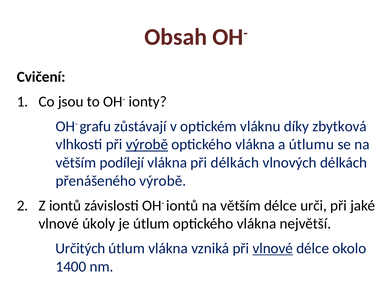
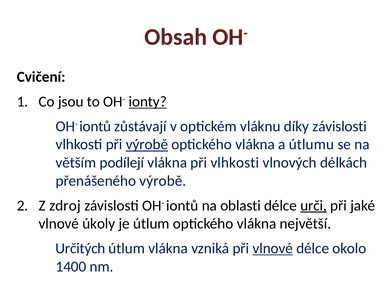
ionty underline: none -> present
grafu at (95, 126): grafu -> iontů
díky zbytková: zbytková -> závislosti
při délkách: délkách -> vlhkosti
Z iontů: iontů -> zdroj
iontů na větším: větším -> oblasti
urči underline: none -> present
